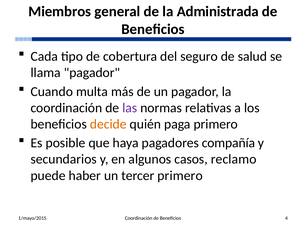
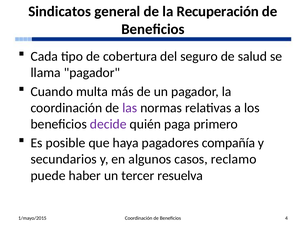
Miembros: Miembros -> Sindicatos
Administrada: Administrada -> Recuperación
decide colour: orange -> purple
tercer primero: primero -> resuelva
